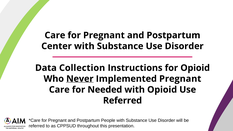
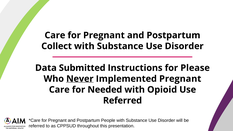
Center: Center -> Collect
Collection: Collection -> Submitted
for Opioid: Opioid -> Please
